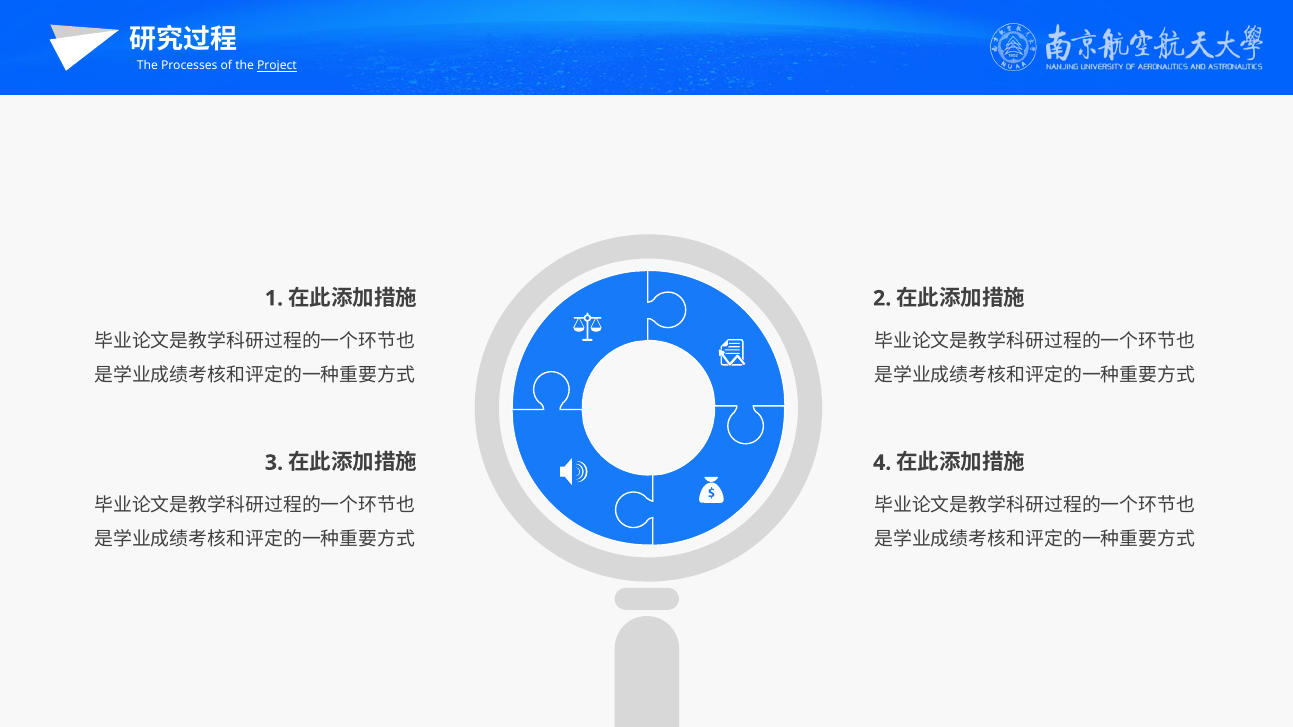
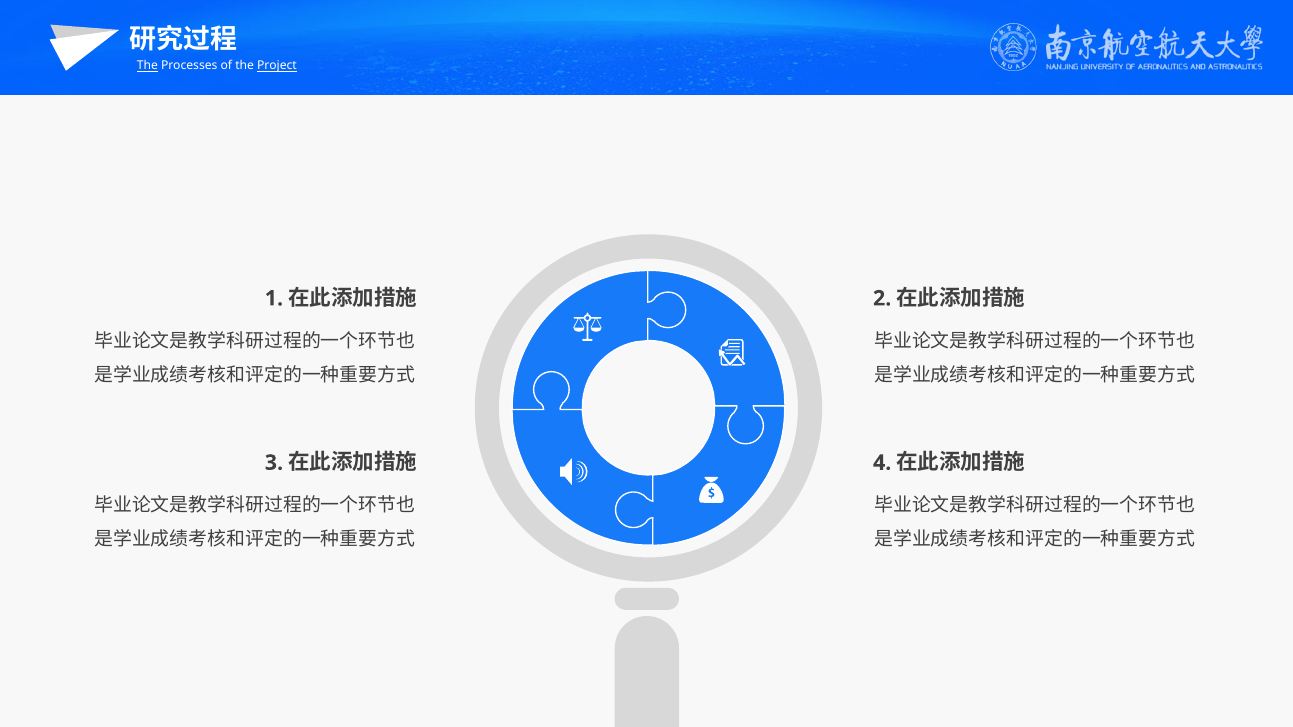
The at (147, 66) underline: none -> present
